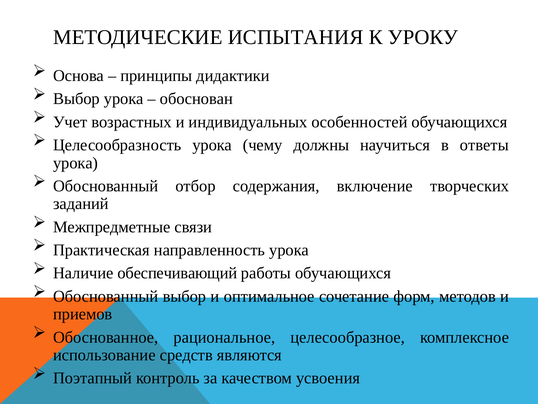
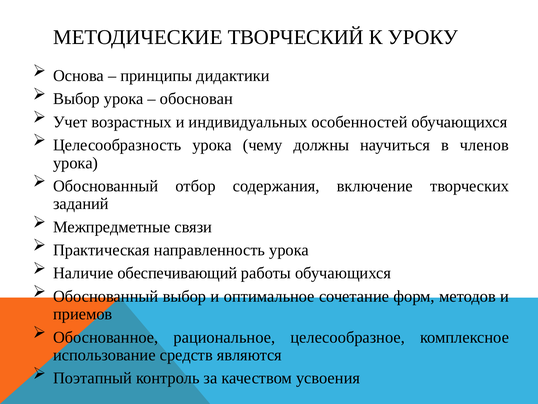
ИСПЫТАНИЯ: ИСПЫТАНИЯ -> ТВОРЧЕСКИЙ
ответы: ответы -> членов
